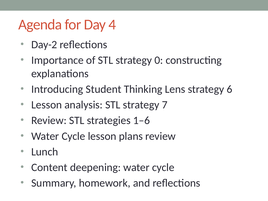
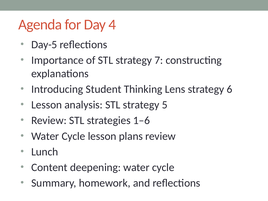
Day-2: Day-2 -> Day-5
0: 0 -> 7
7: 7 -> 5
